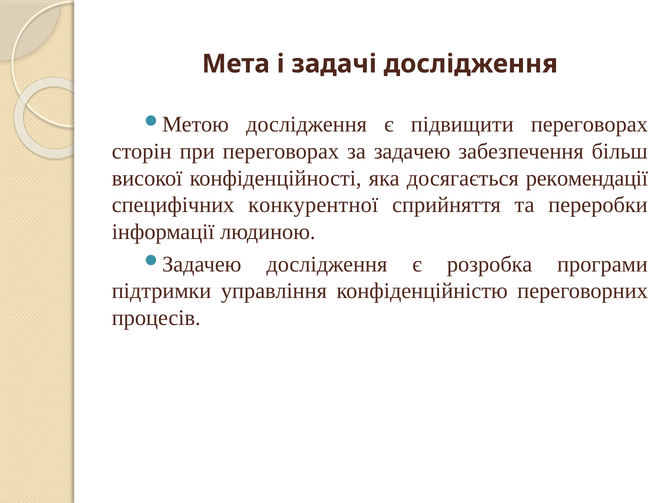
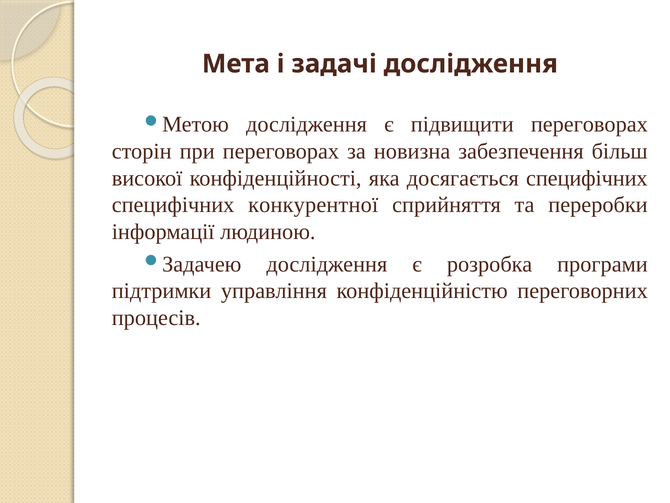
задачею: задачею -> новизна
досягається рекомендації: рекомендації -> специфічних
